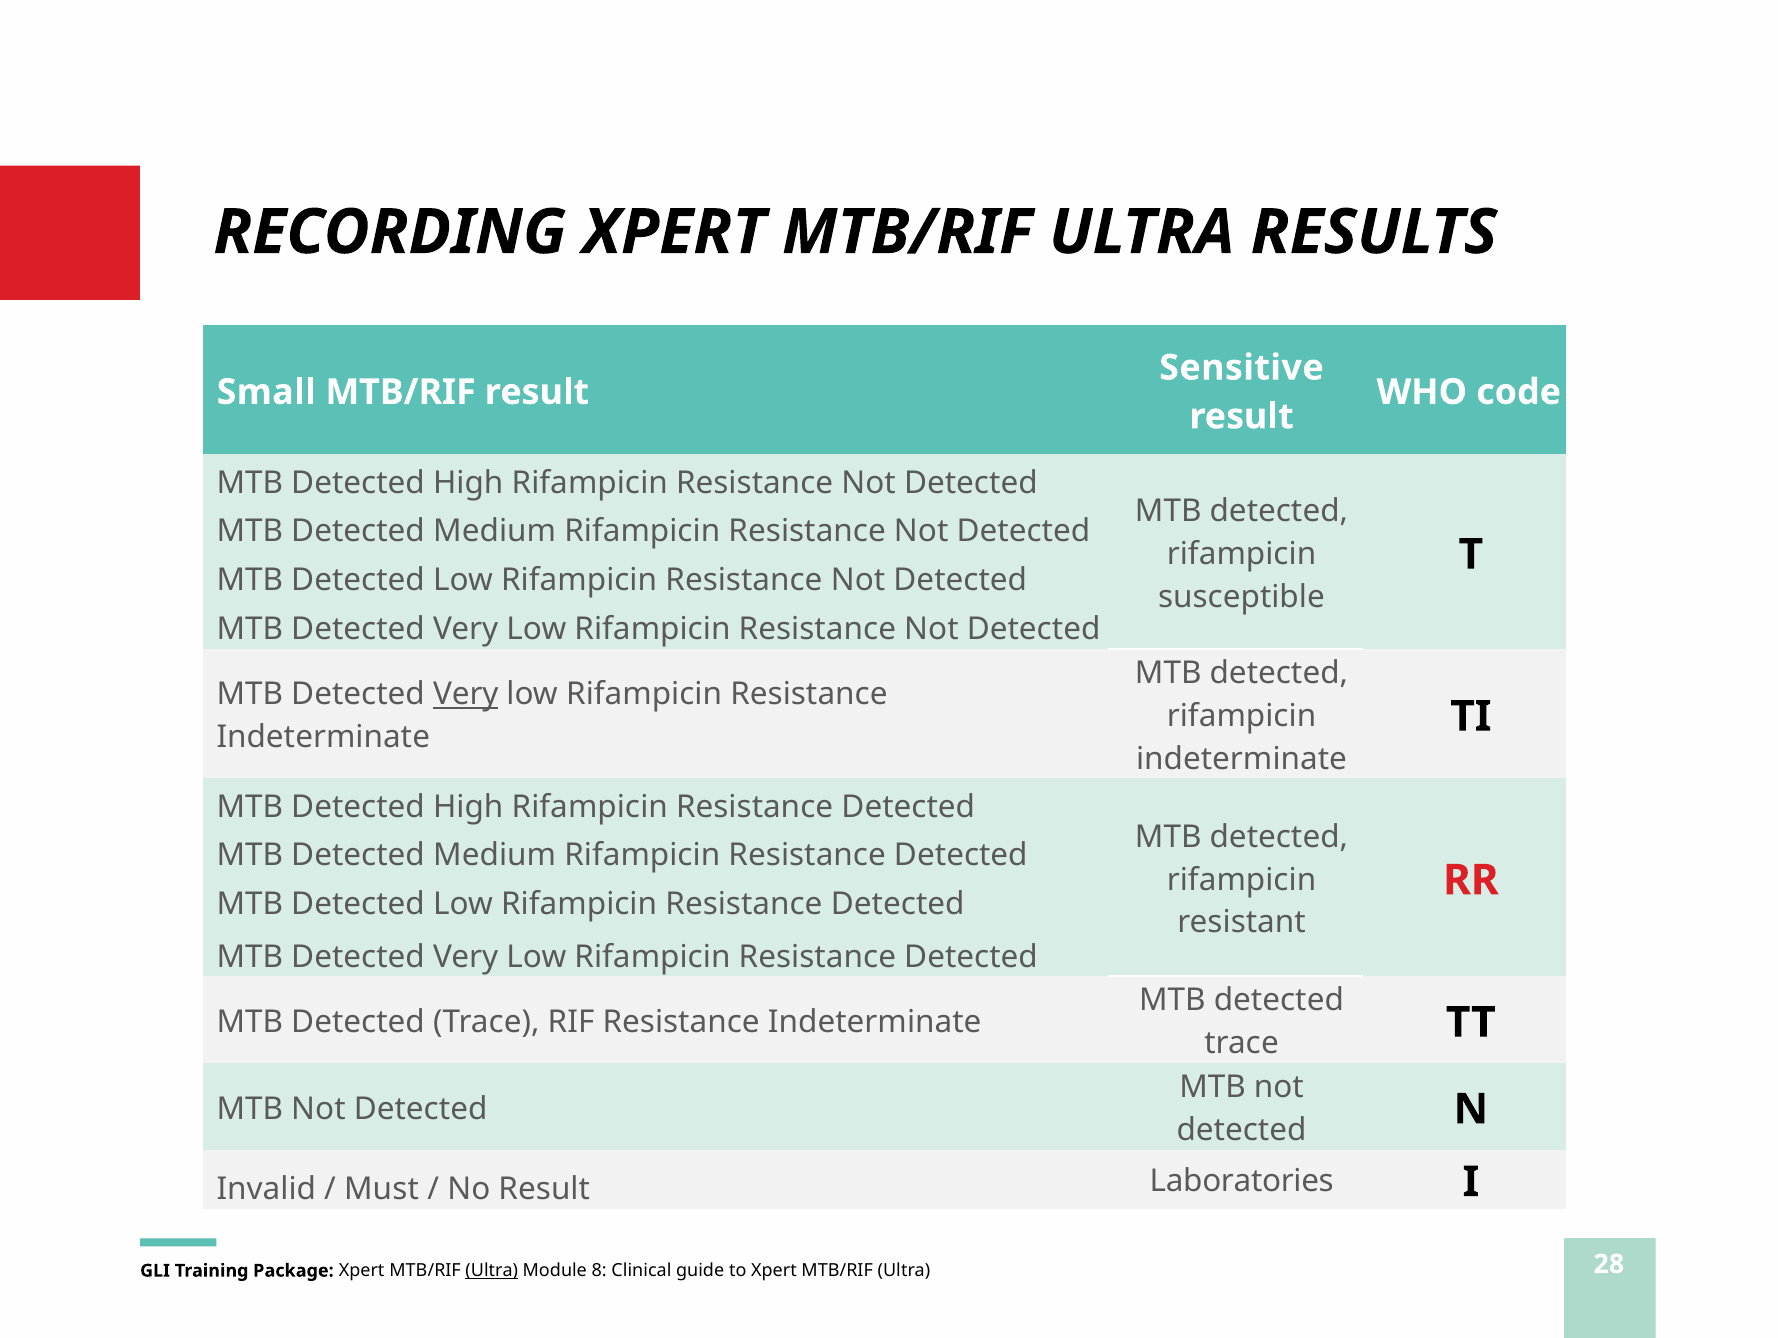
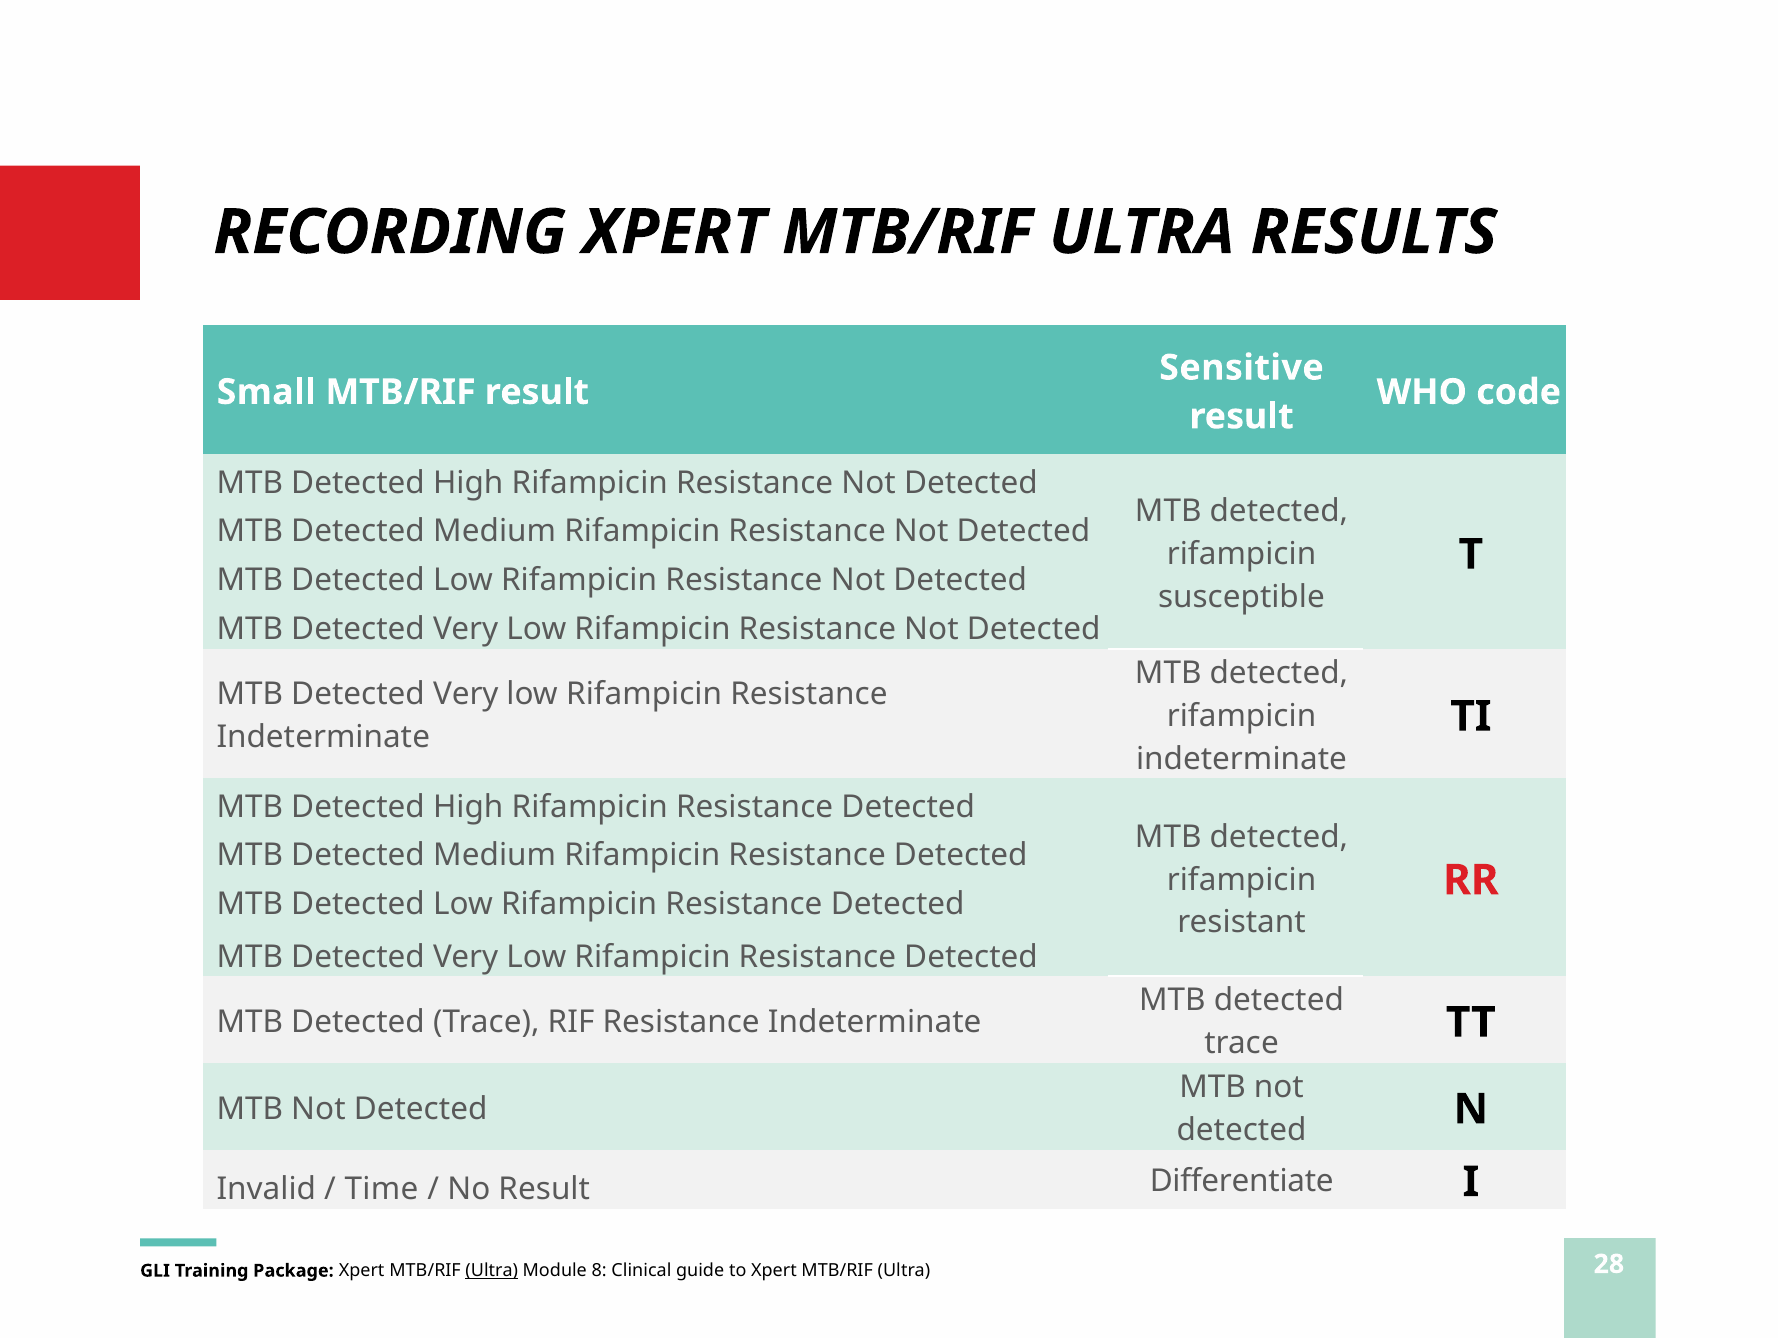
Very at (466, 695) underline: present -> none
Must: Must -> Time
Laboratories: Laboratories -> Differentiate
